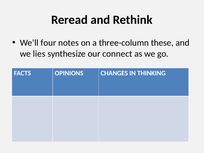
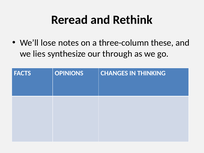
four: four -> lose
connect: connect -> through
